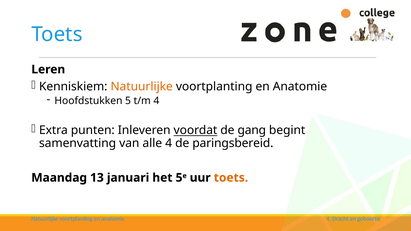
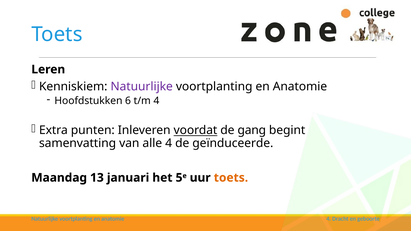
Natuurlijke at (142, 87) colour: orange -> purple
Hoofdstukken 5: 5 -> 6
paringsbereid: paringsbereid -> geïnduceerde
